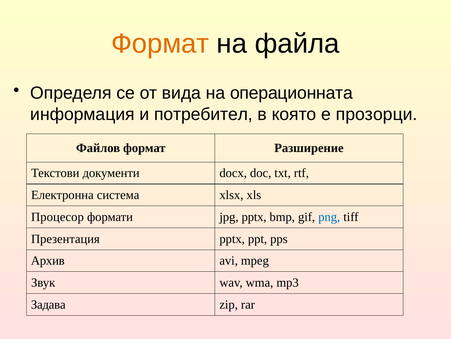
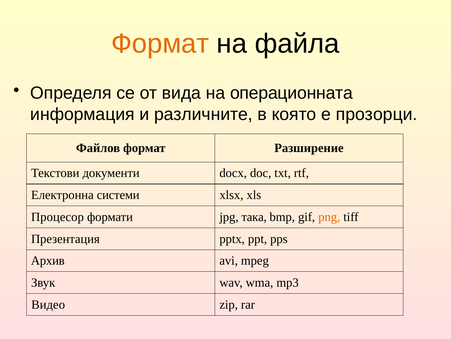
потребител: потребител -> различните
система: система -> системи
jpg pptx: pptx -> така
png colour: blue -> orange
Задава: Задава -> Видео
